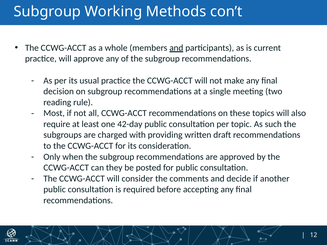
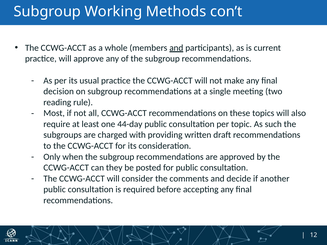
42-day: 42-day -> 44-day
